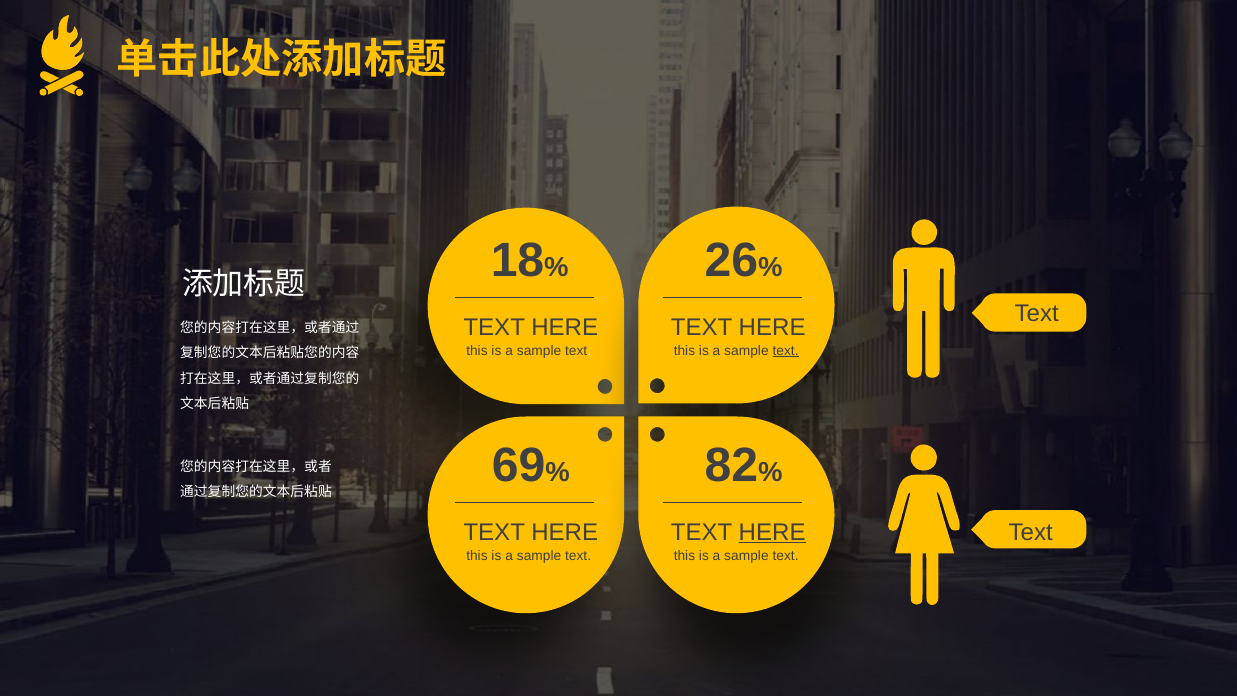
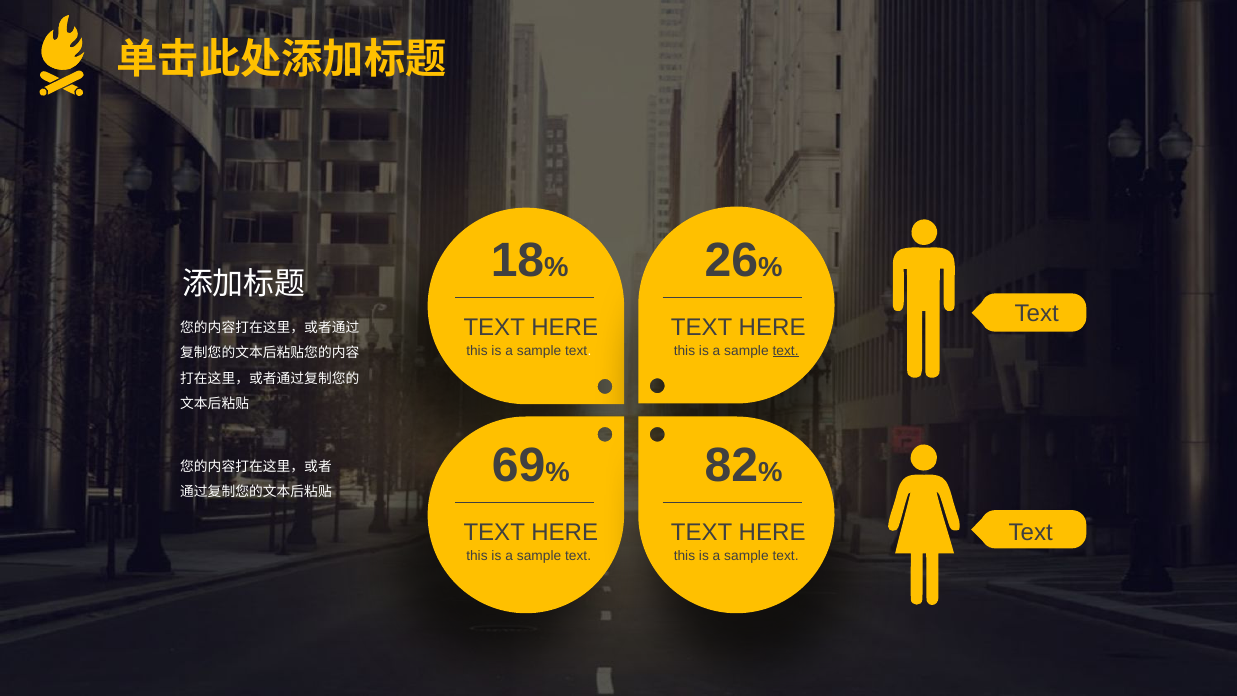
HERE at (772, 532) underline: present -> none
